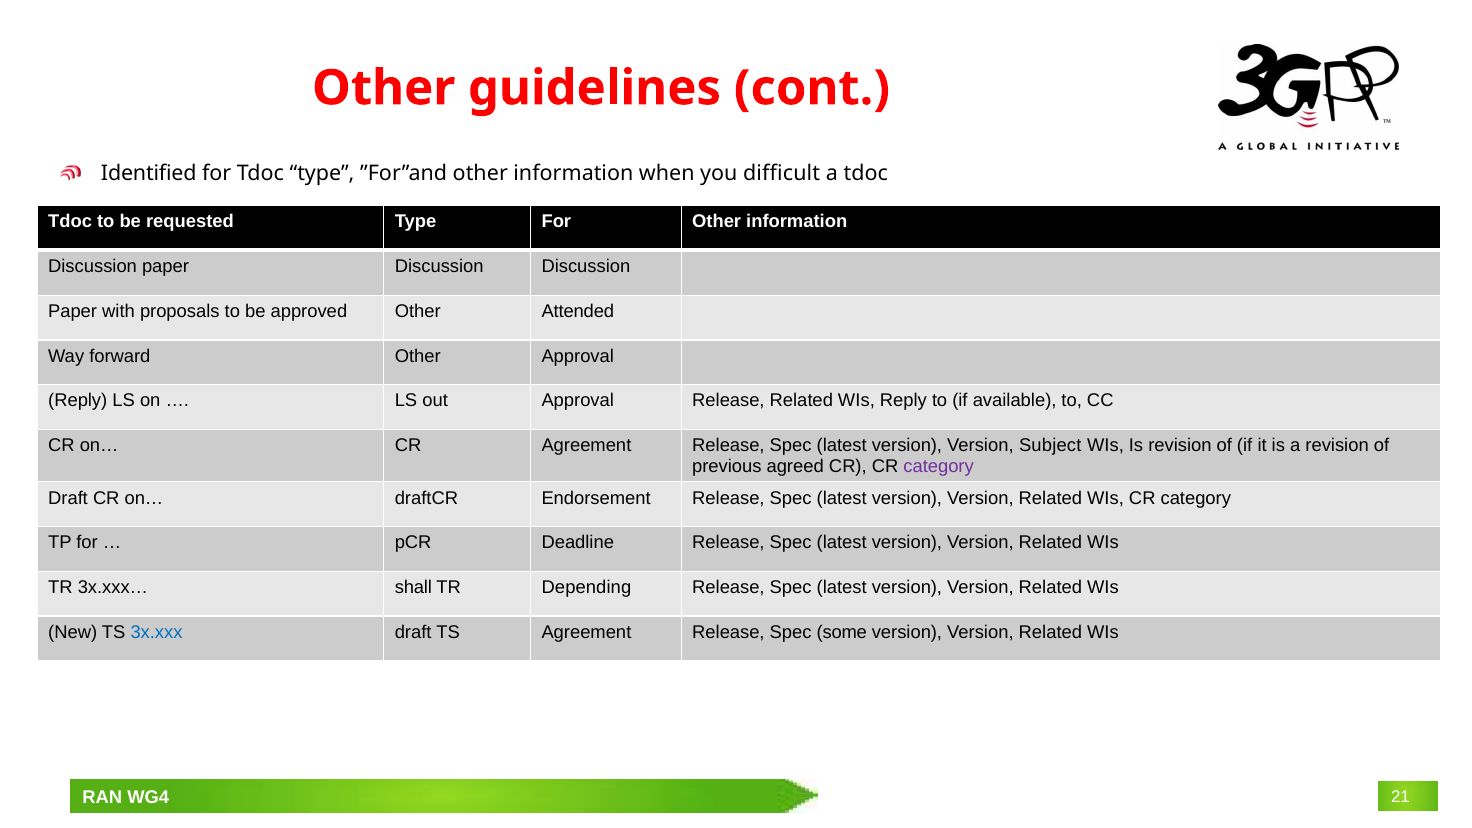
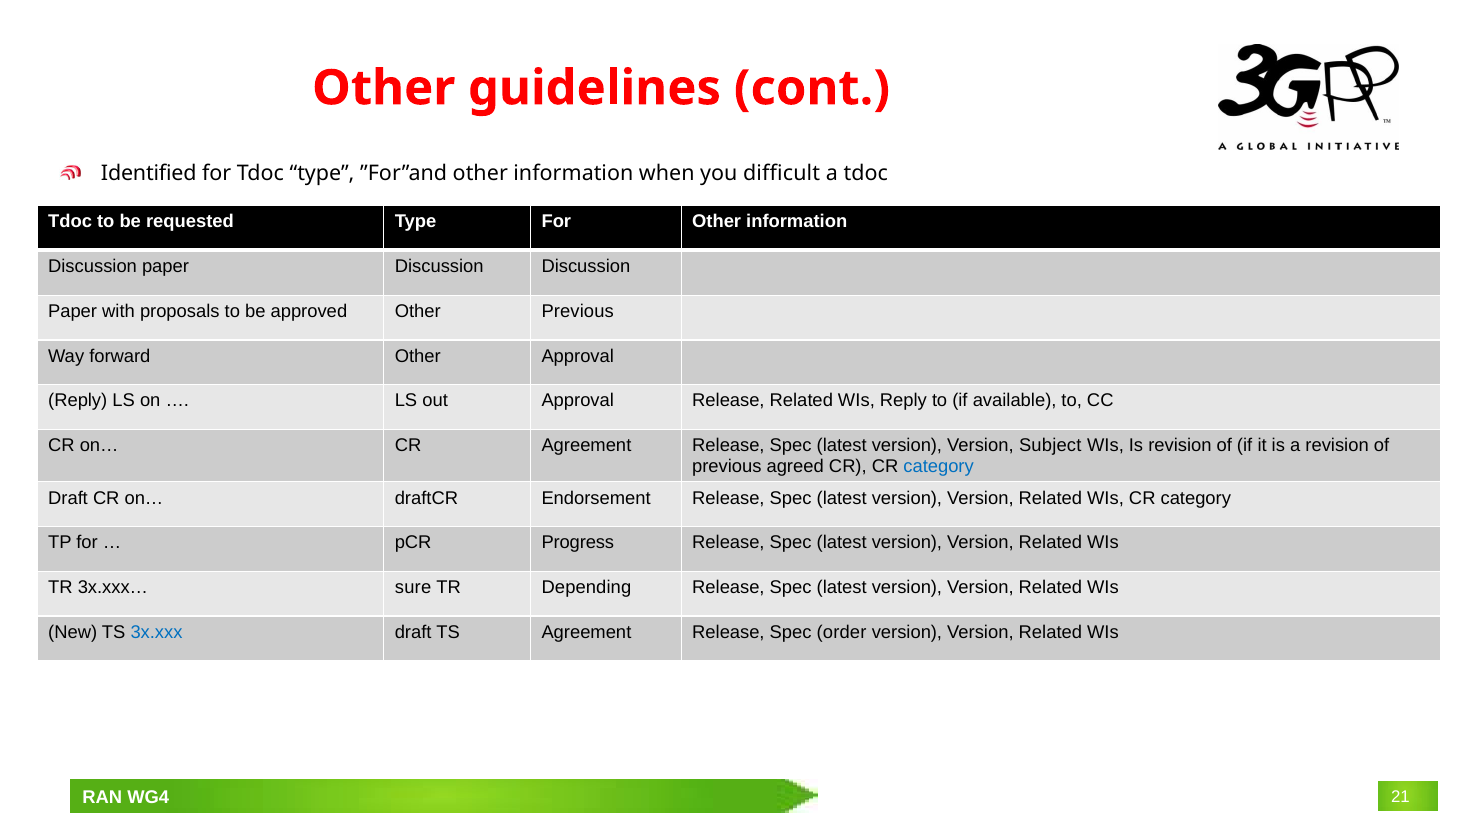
Other Attended: Attended -> Previous
category at (939, 466) colour: purple -> blue
Deadline: Deadline -> Progress
shall: shall -> sure
some: some -> order
